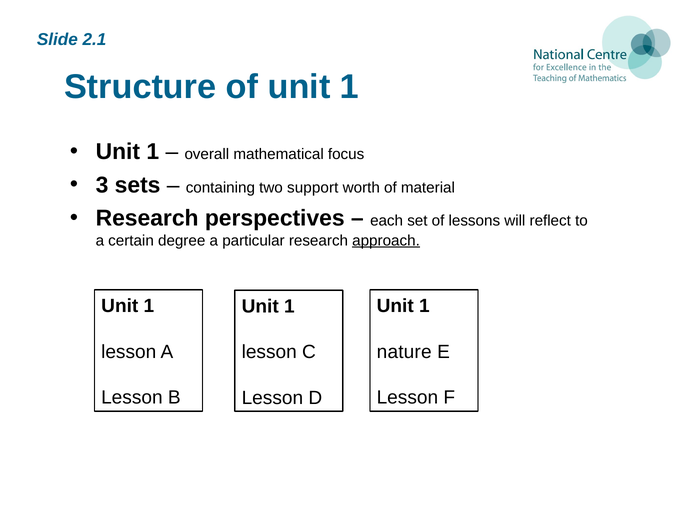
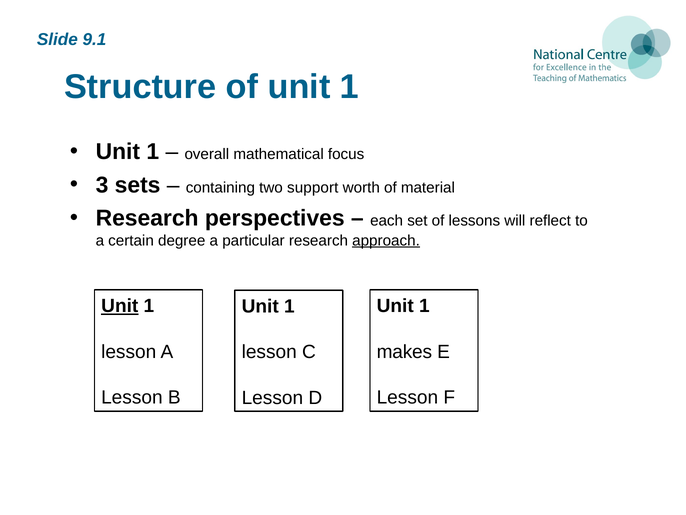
2.1: 2.1 -> 9.1
Unit at (120, 306) underline: none -> present
nature: nature -> makes
